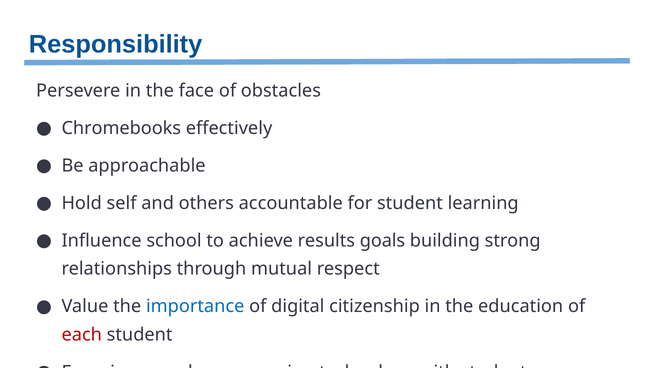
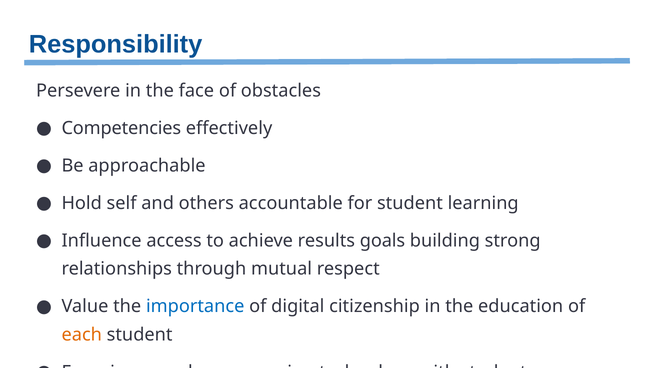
Chromebooks: Chromebooks -> Competencies
school: school -> access
each colour: red -> orange
